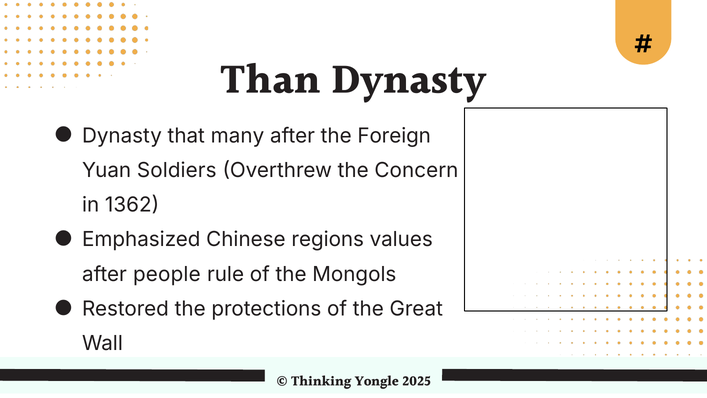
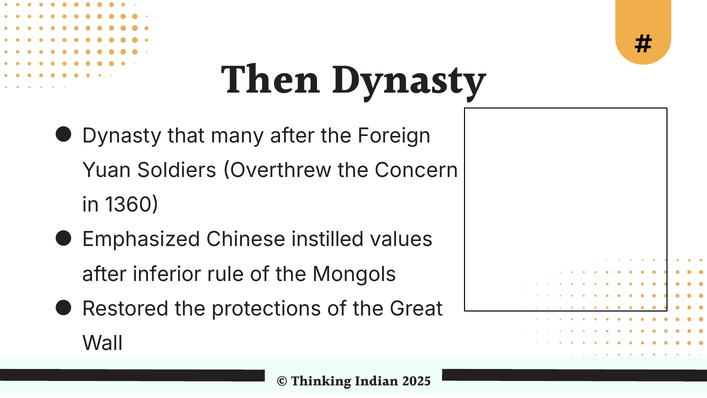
Than: Than -> Then
1362: 1362 -> 1360
regions: regions -> instilled
people: people -> inferior
Yongle: Yongle -> Indian
